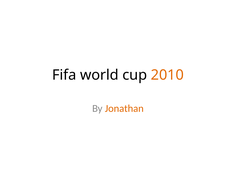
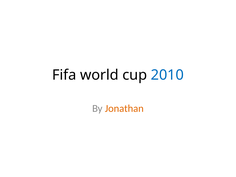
2010 colour: orange -> blue
